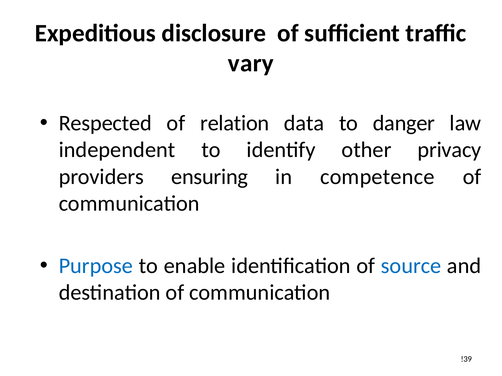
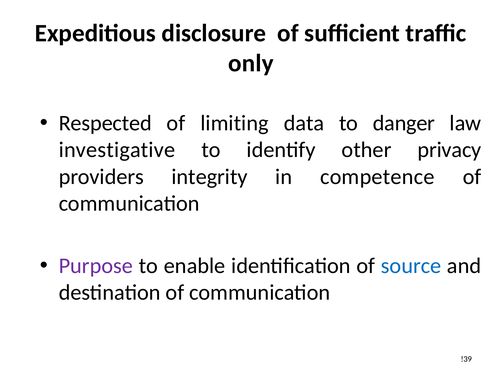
vary: vary -> only
relation: relation -> limiting
independent: independent -> investigative
ensuring: ensuring -> integrity
Purpose colour: blue -> purple
